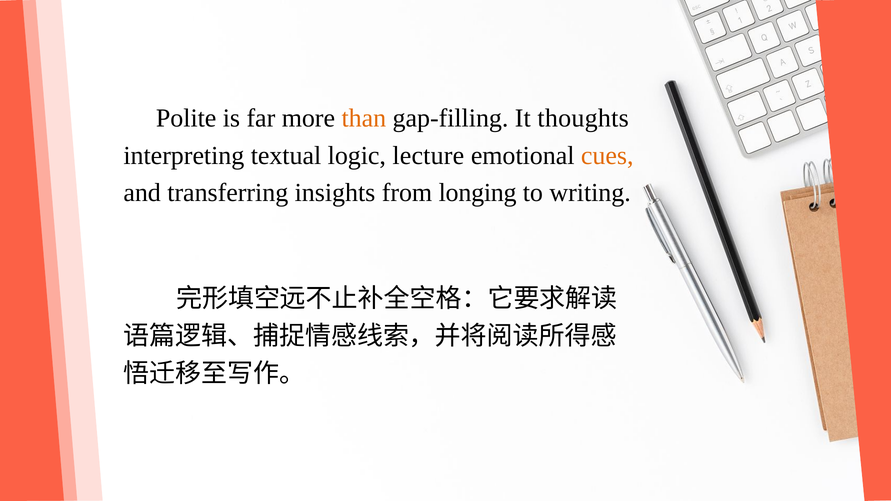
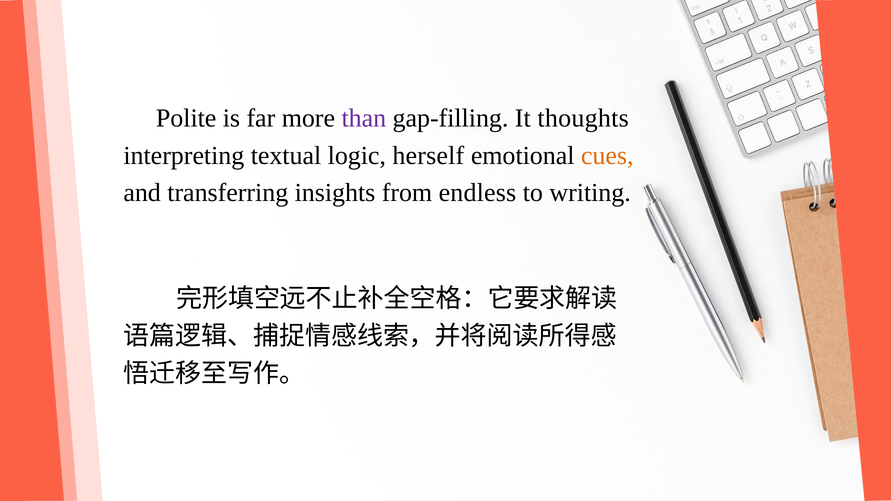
than colour: orange -> purple
lecture: lecture -> herself
longing: longing -> endless
